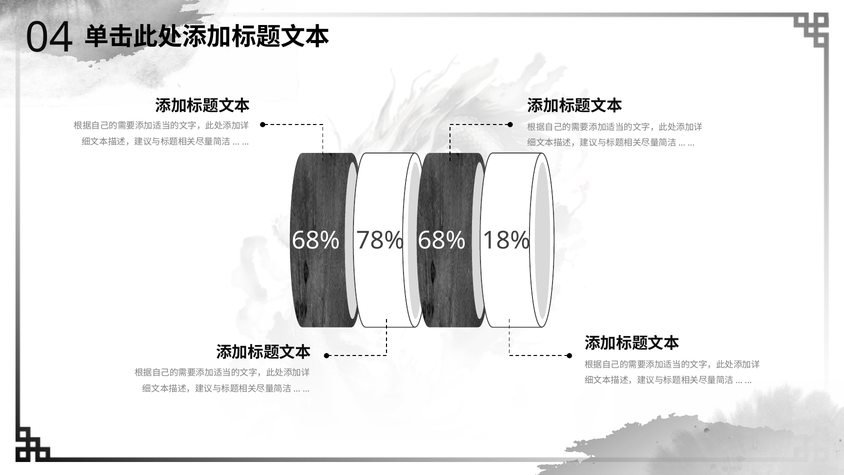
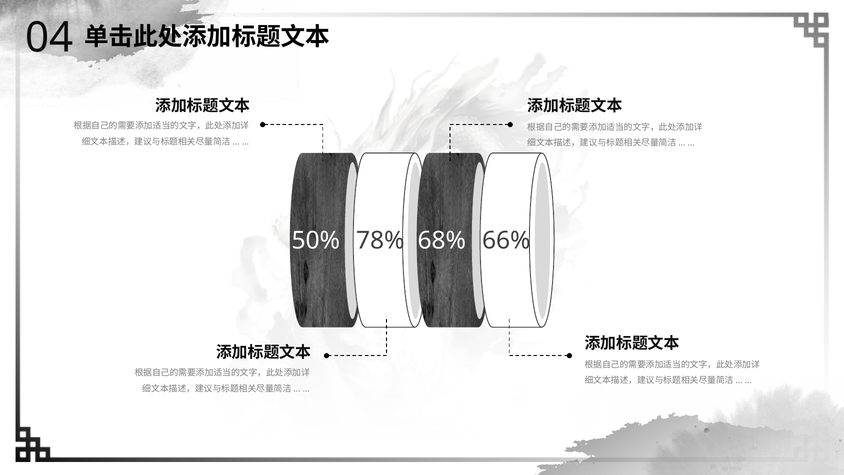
68% at (316, 241): 68% -> 50%
18%: 18% -> 66%
